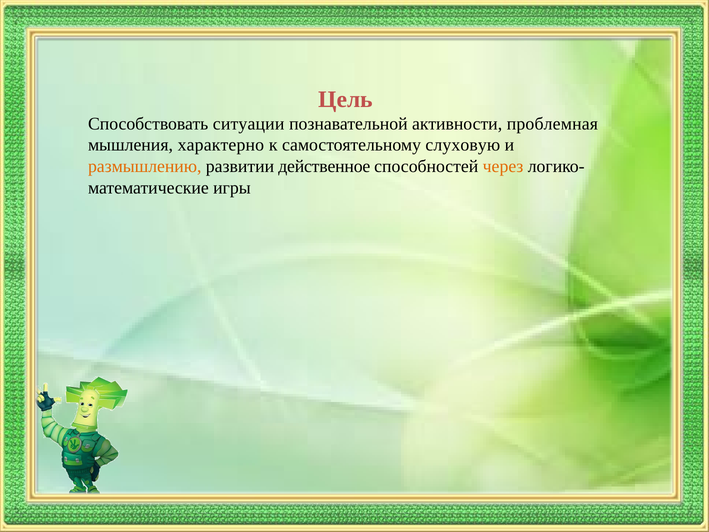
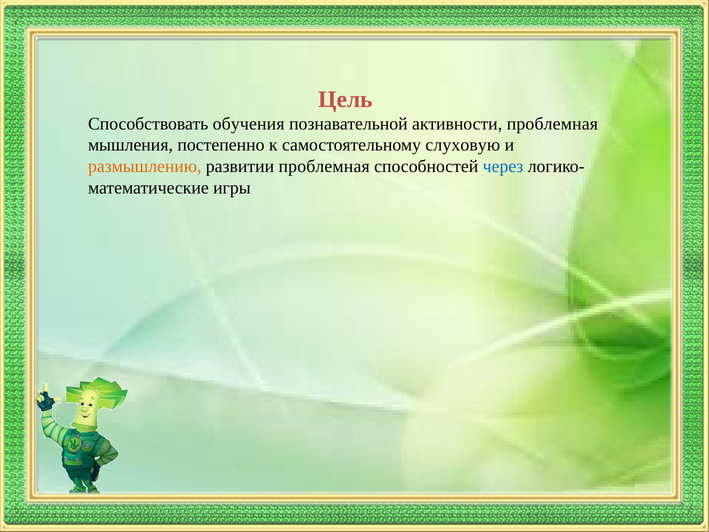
ситуации: ситуации -> обучения
характерно: характерно -> постепенно
развитии действенное: действенное -> проблемная
через colour: orange -> blue
